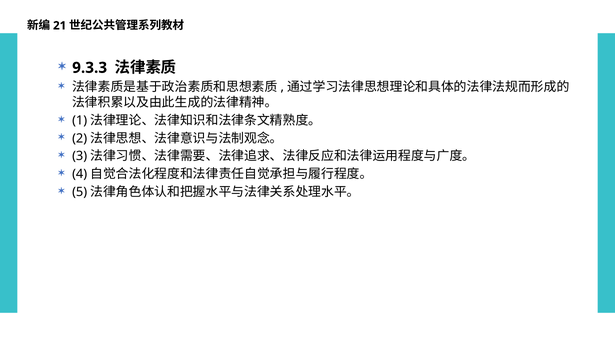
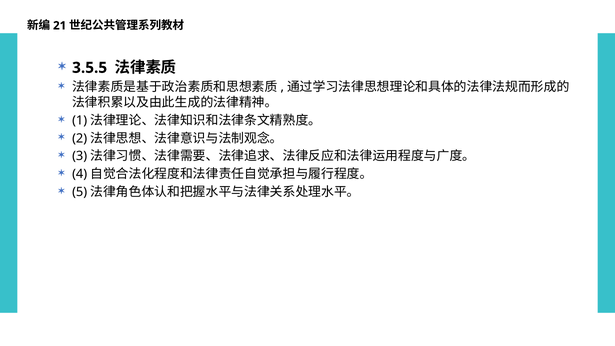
9.3.3: 9.3.3 -> 3.5.5
